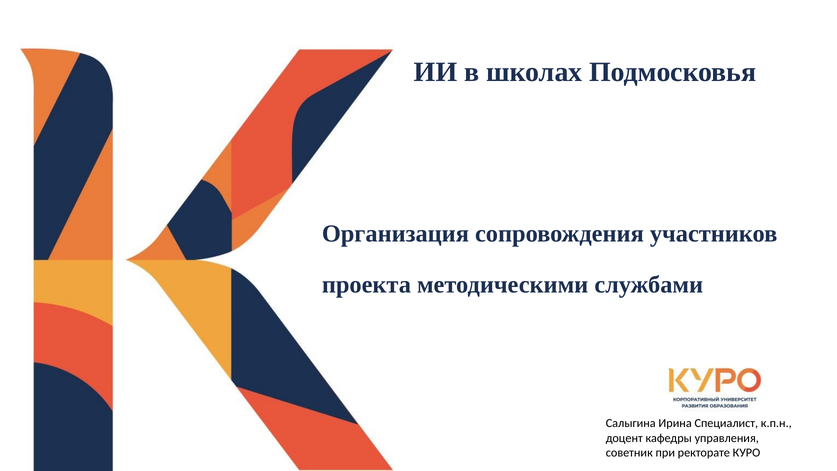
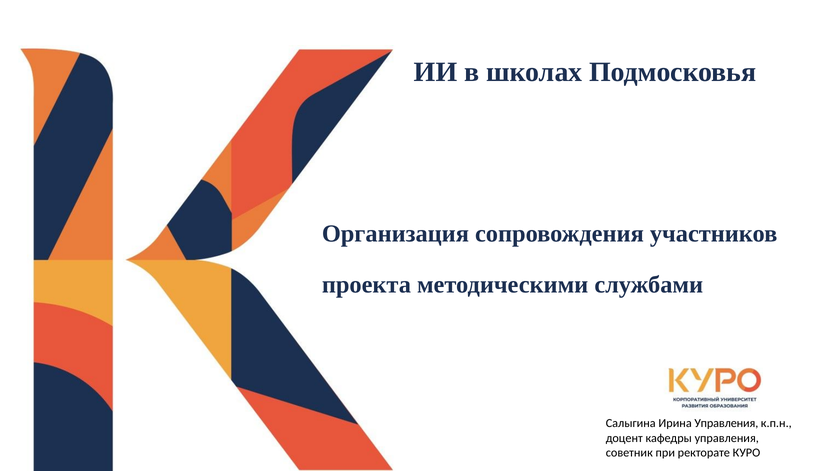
Ирина Специалист: Специалист -> Управления
